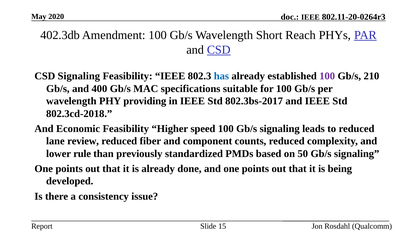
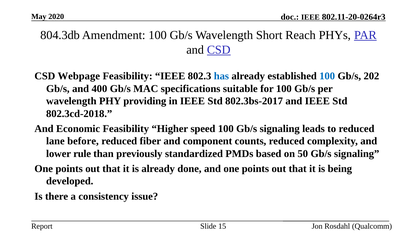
402.3db: 402.3db -> 804.3db
CSD Signaling: Signaling -> Webpage
100 at (327, 76) colour: purple -> blue
210: 210 -> 202
review: review -> before
